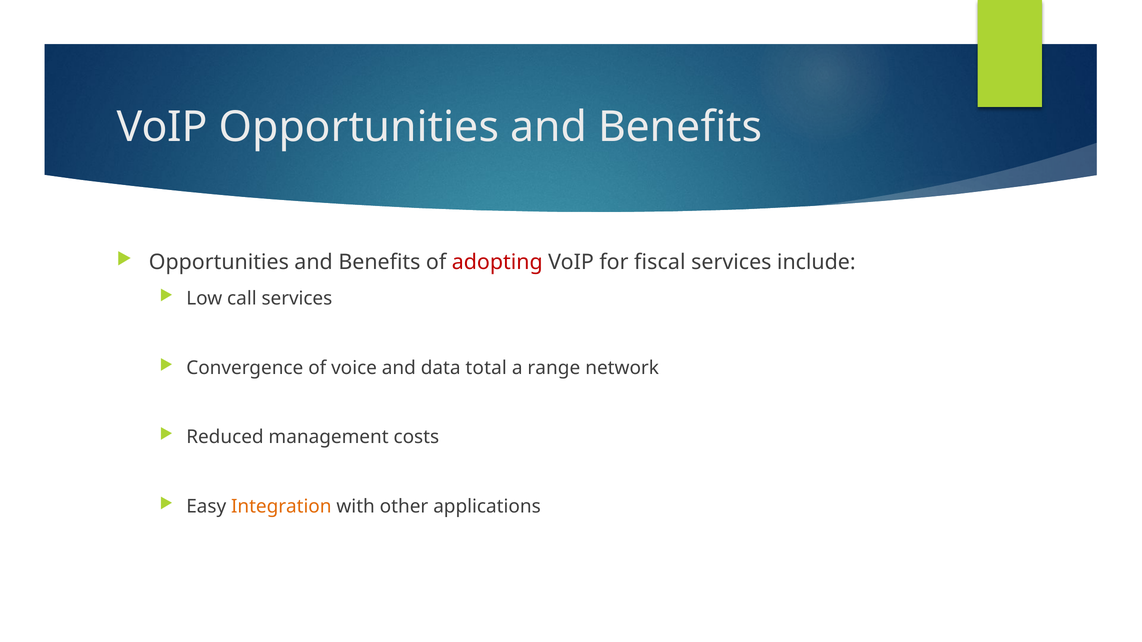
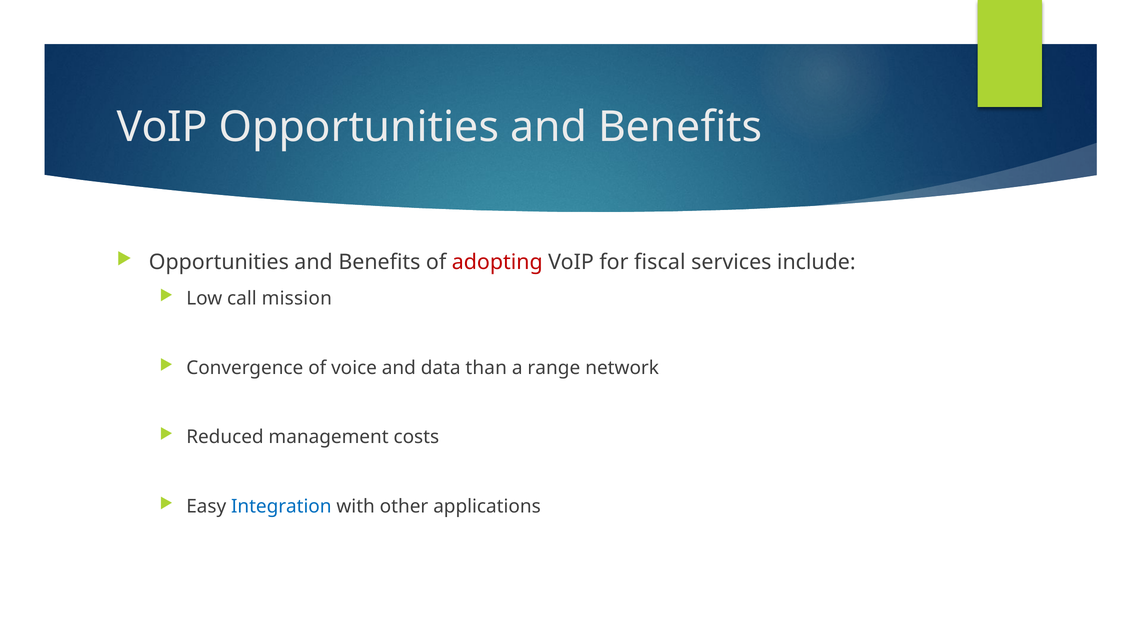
call services: services -> mission
total: total -> than
Integration colour: orange -> blue
